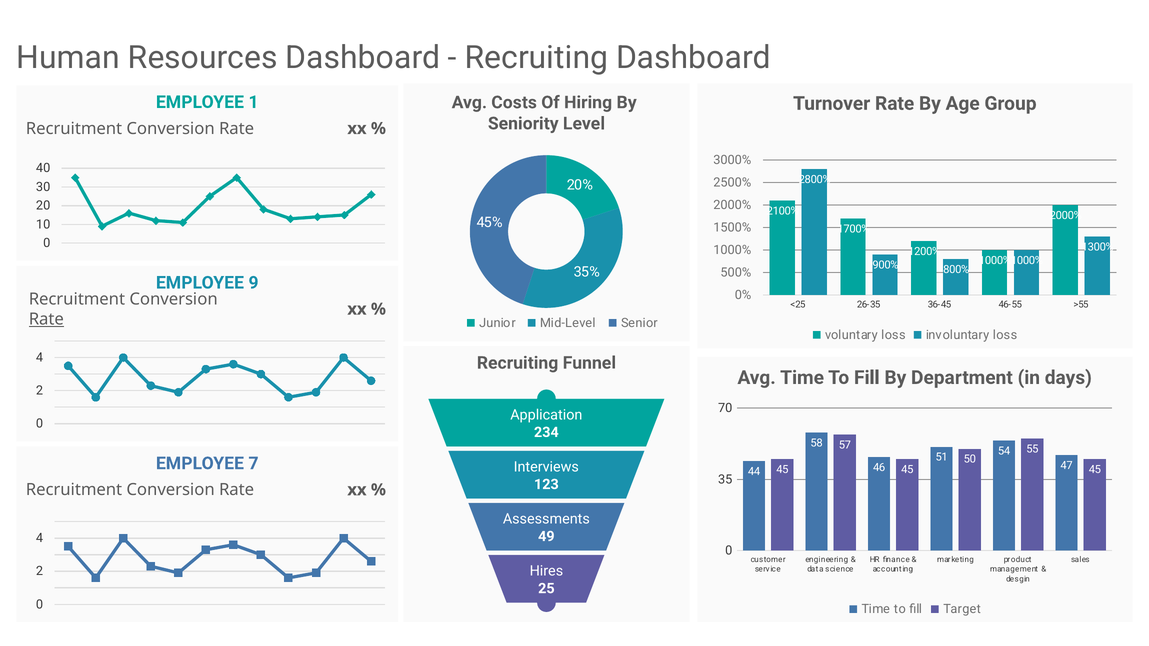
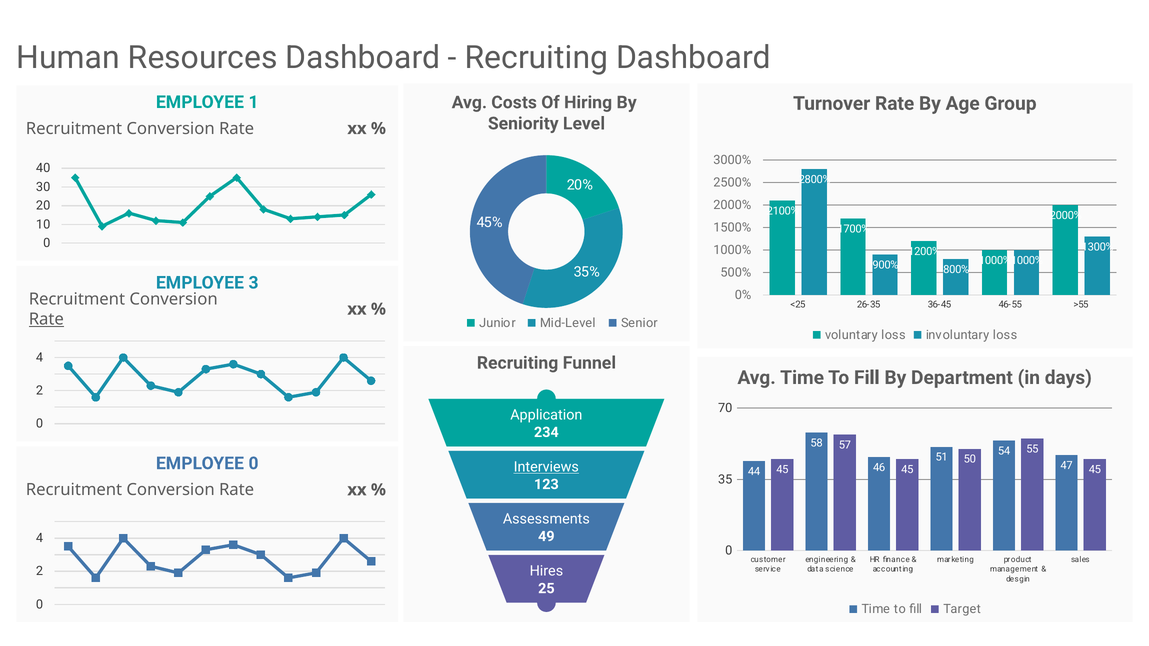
9: 9 -> 3
EMPLOYEE 7: 7 -> 0
Interviews underline: none -> present
